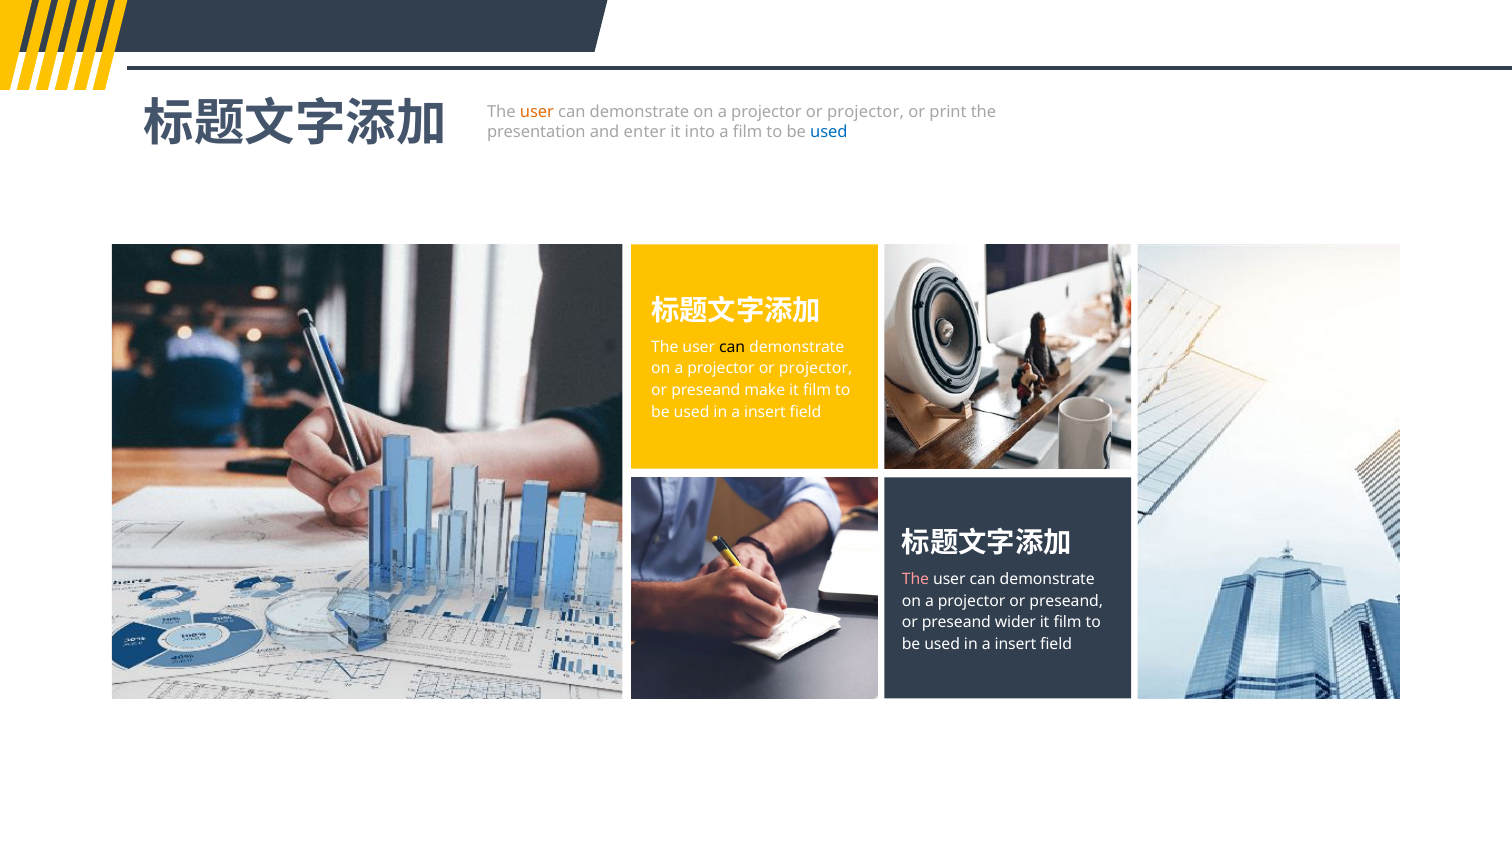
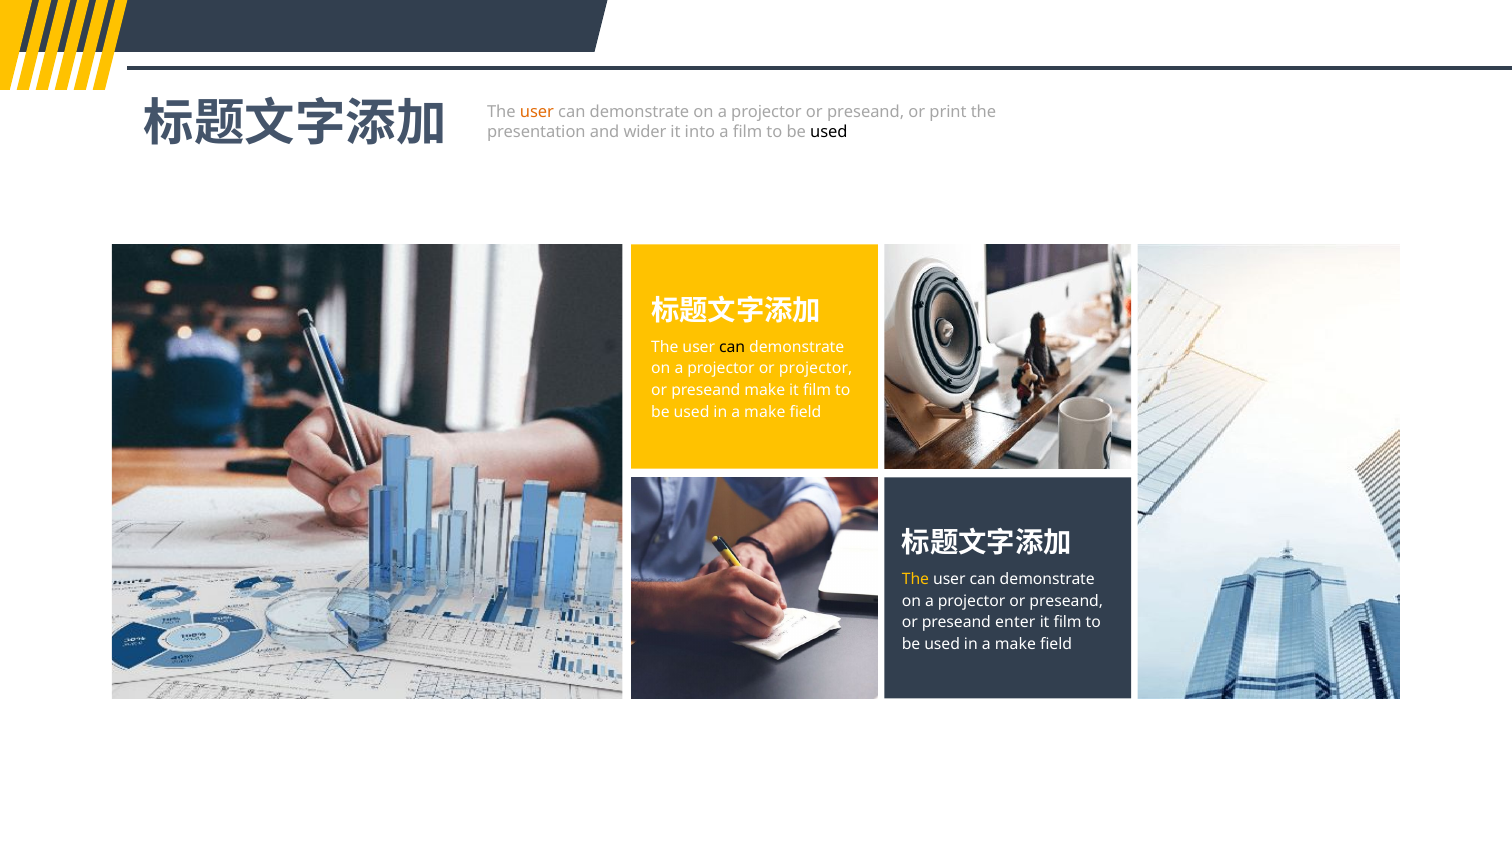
projector at (866, 112): projector -> preseand
enter: enter -> wider
used at (829, 132) colour: blue -> black
insert at (765, 412): insert -> make
The at (915, 579) colour: pink -> yellow
wider: wider -> enter
insert at (1016, 644): insert -> make
